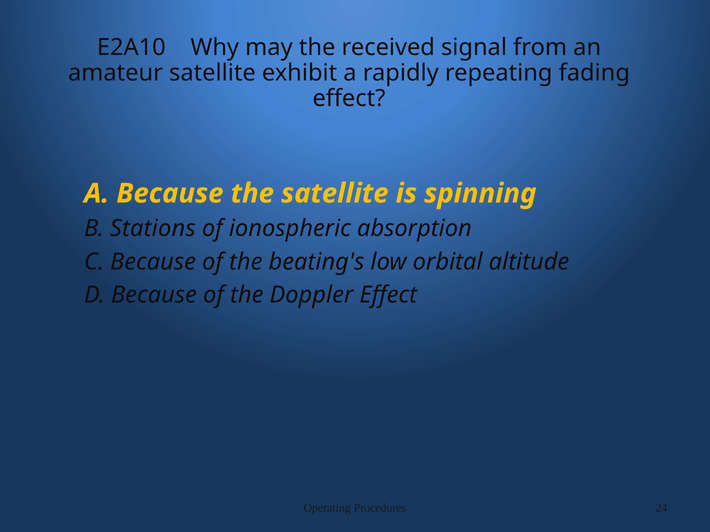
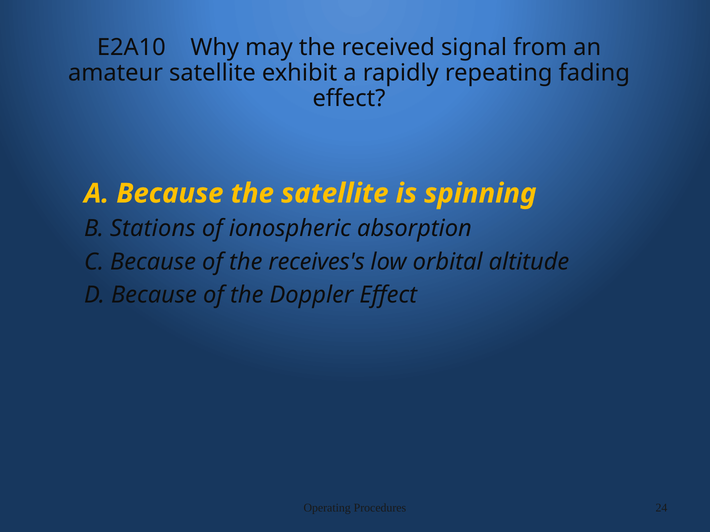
beating's: beating's -> receives's
